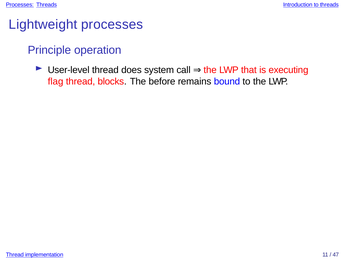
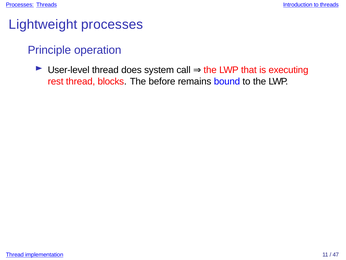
flag: flag -> rest
